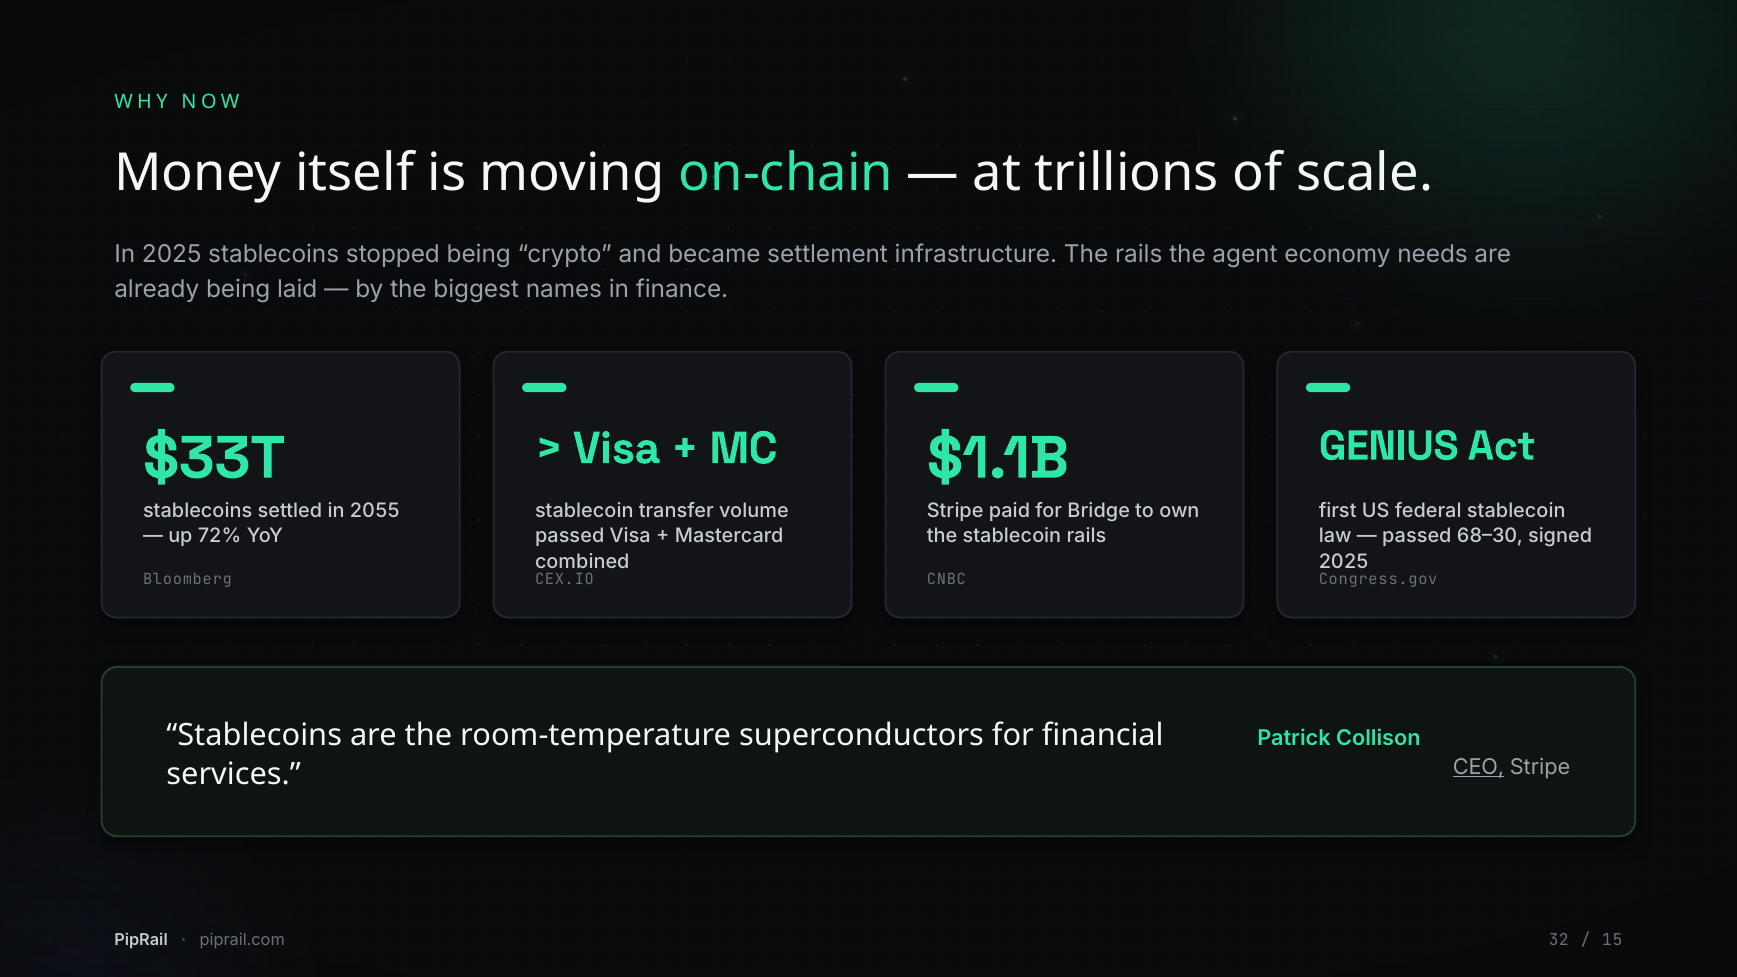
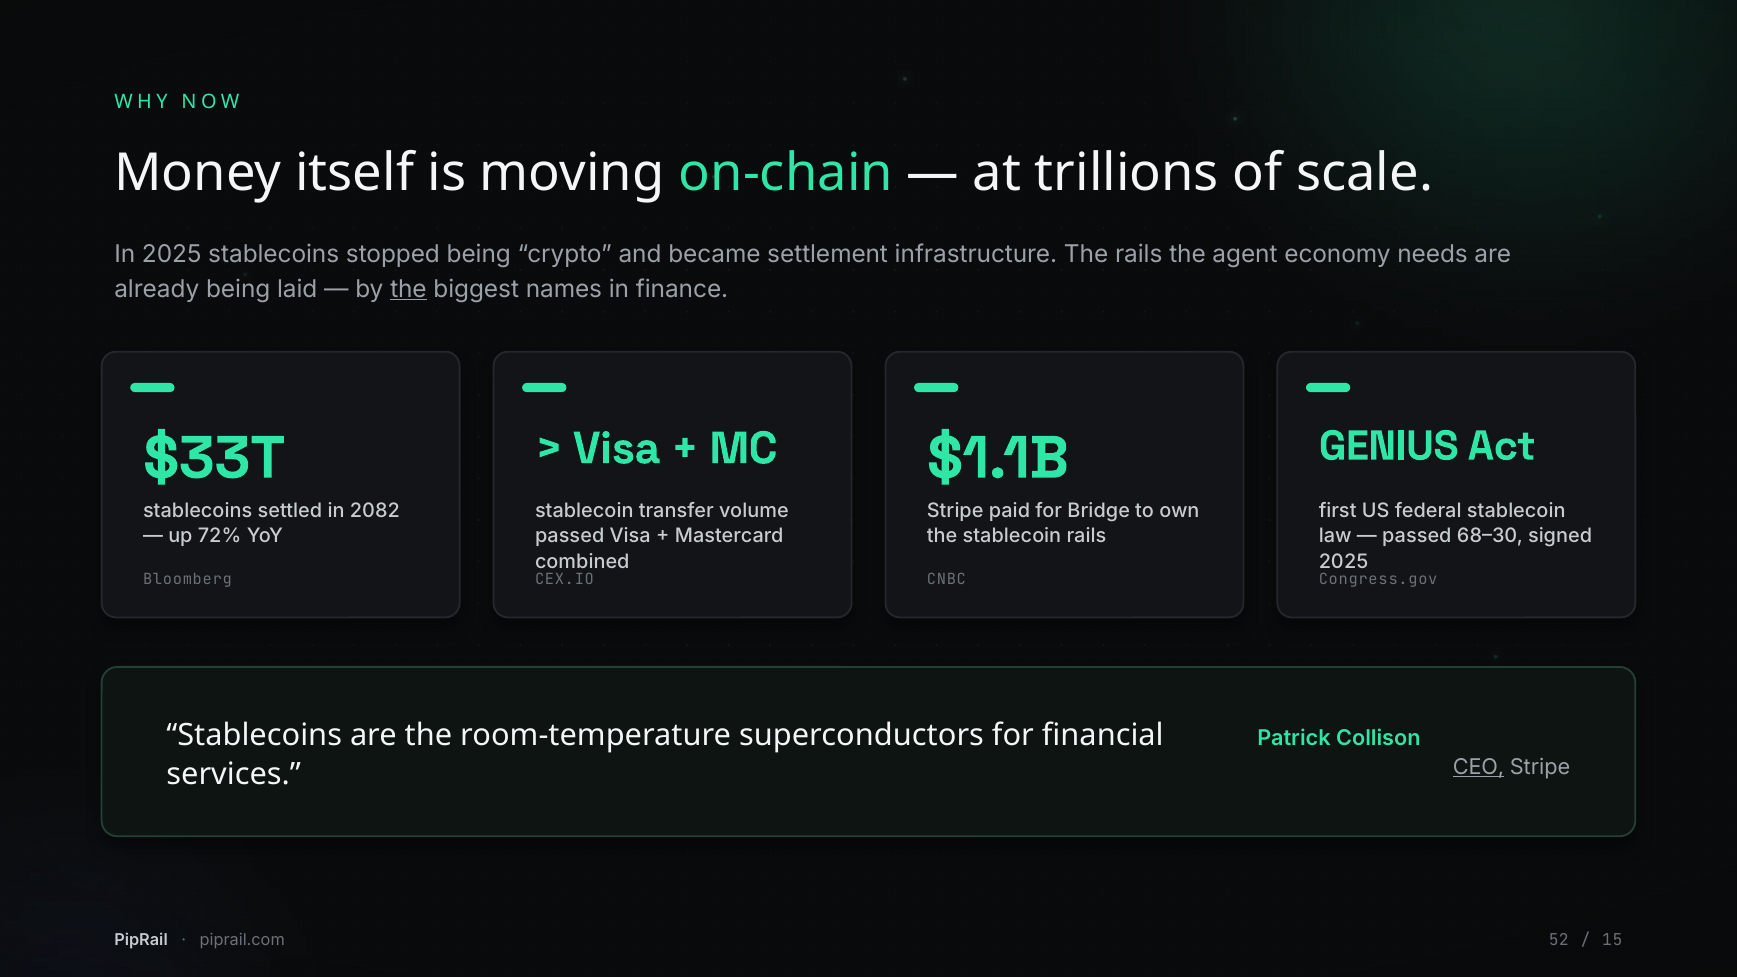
the at (408, 289) underline: none -> present
2055: 2055 -> 2082
32: 32 -> 52
